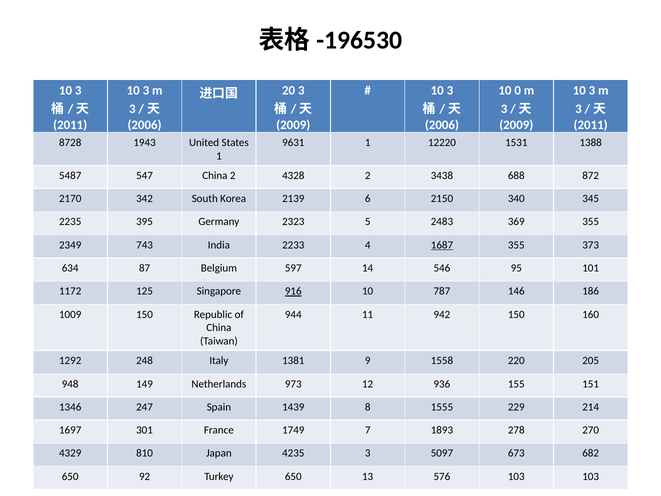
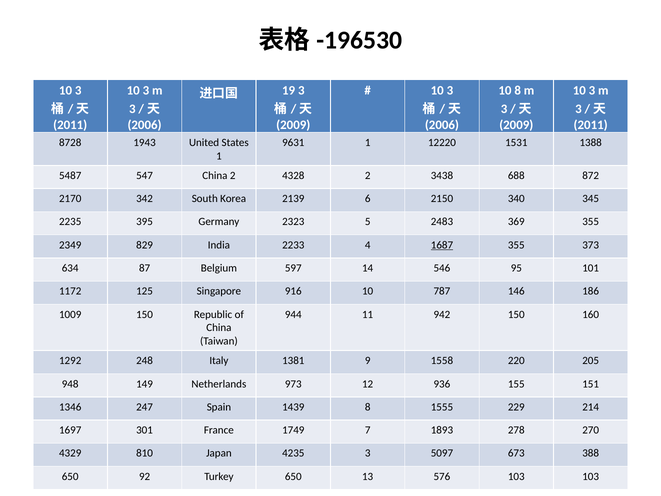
10 0: 0 -> 8
20: 20 -> 19
743: 743 -> 829
916 underline: present -> none
682: 682 -> 388
